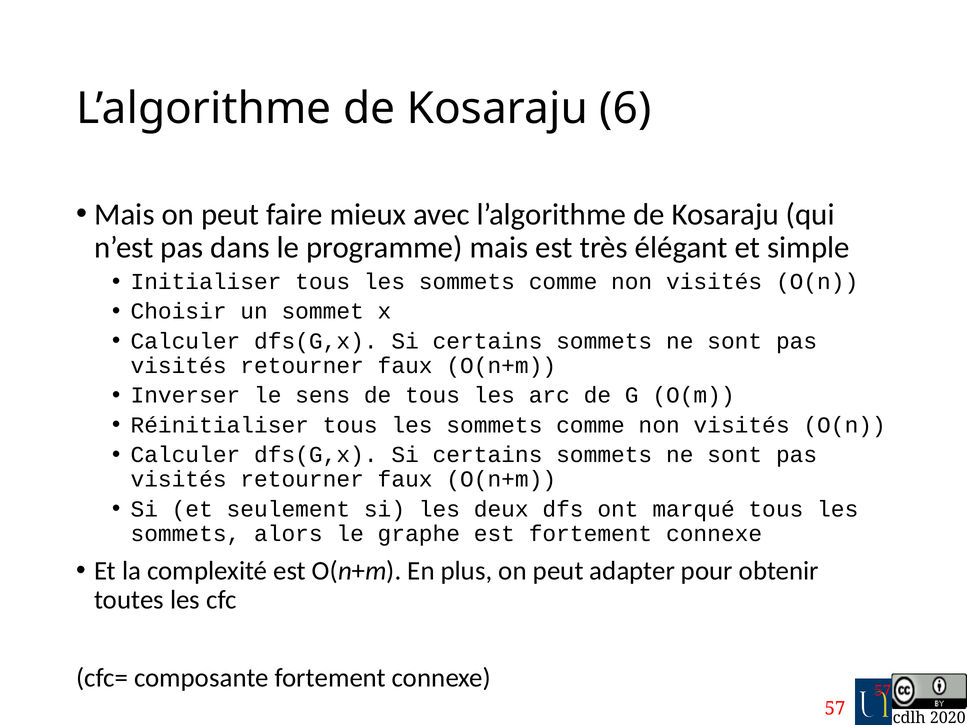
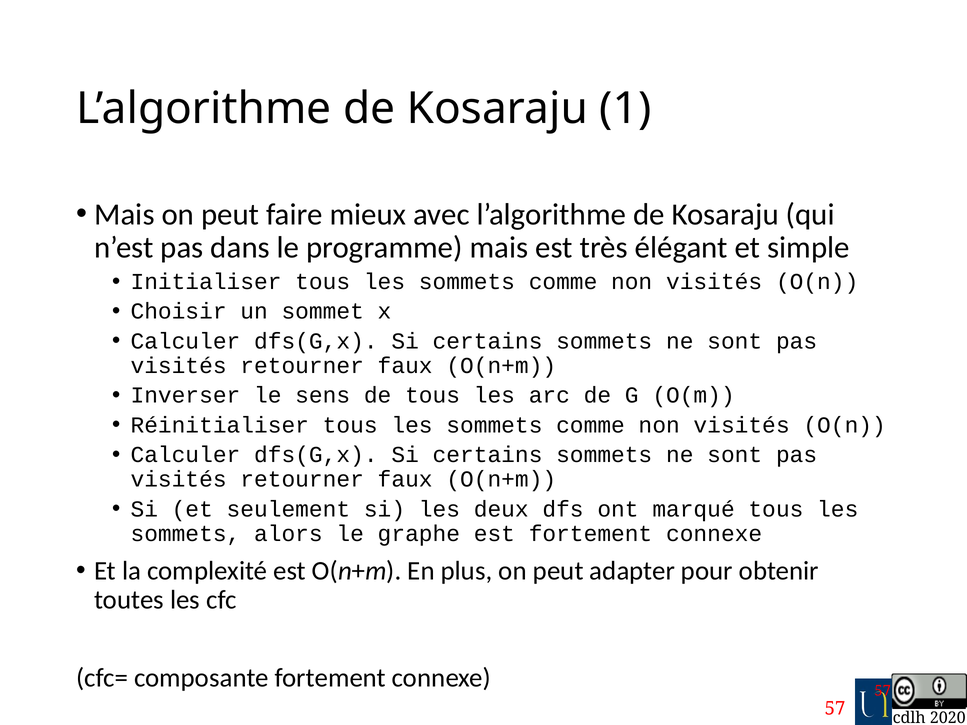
6: 6 -> 1
